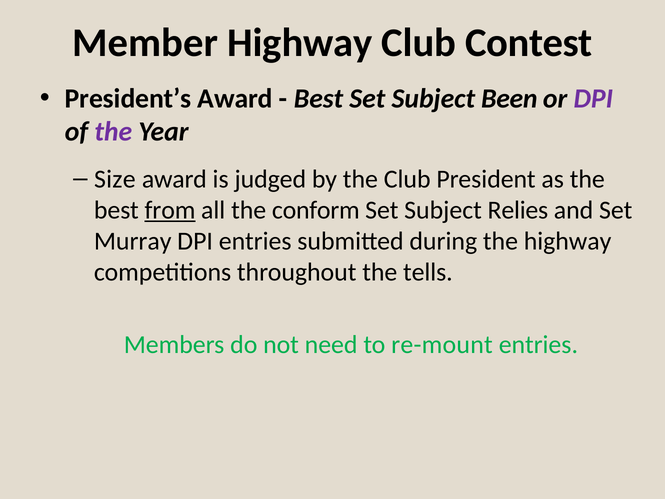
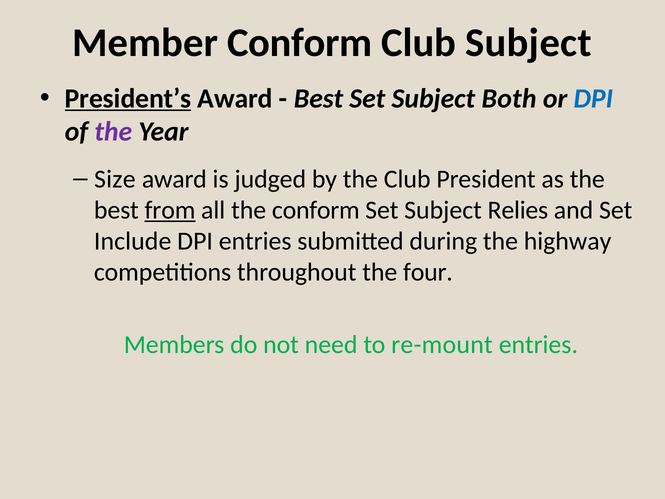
Member Highway: Highway -> Conform
Club Contest: Contest -> Subject
President’s underline: none -> present
Been: Been -> Both
DPI at (593, 98) colour: purple -> blue
Murray: Murray -> Include
tells: tells -> four
